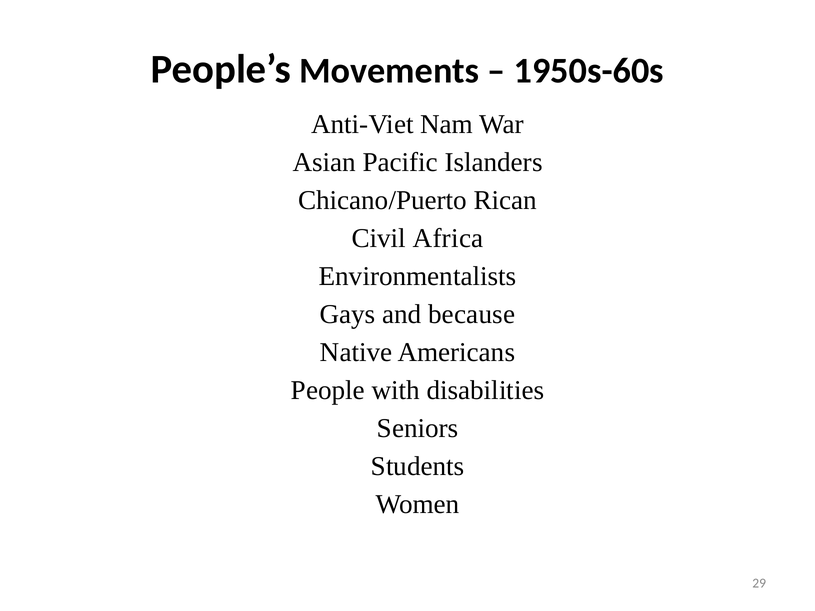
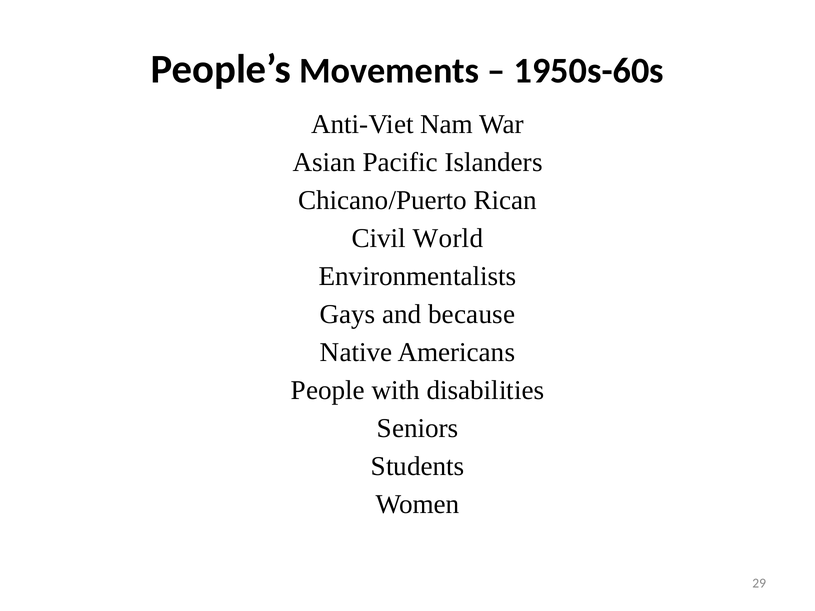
Africa: Africa -> World
